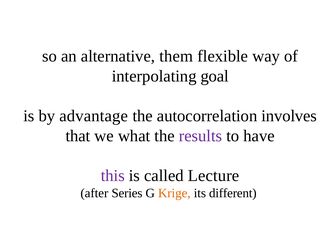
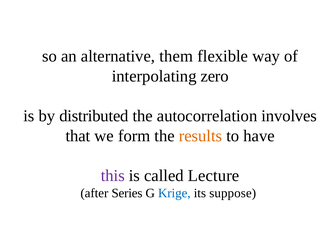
goal: goal -> zero
advantage: advantage -> distributed
what: what -> form
results colour: purple -> orange
Krige colour: orange -> blue
different: different -> suppose
